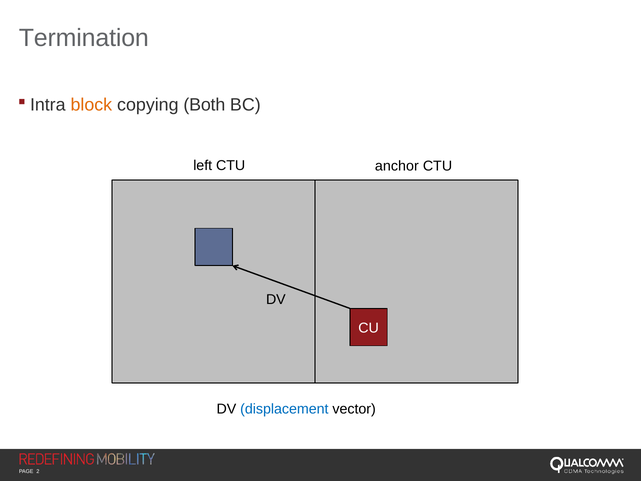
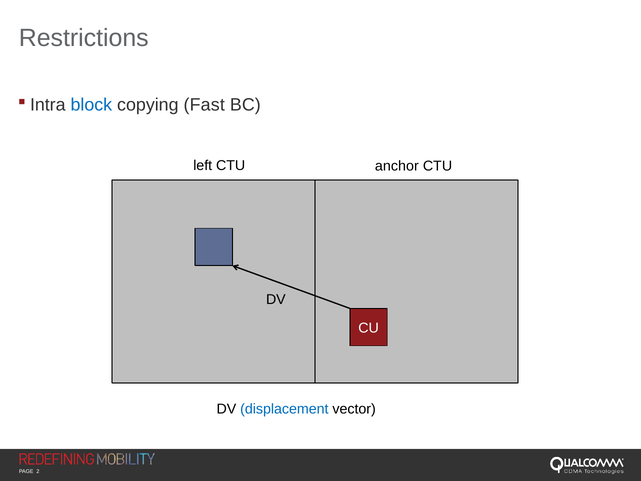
Termination: Termination -> Restrictions
block colour: orange -> blue
Both: Both -> Fast
